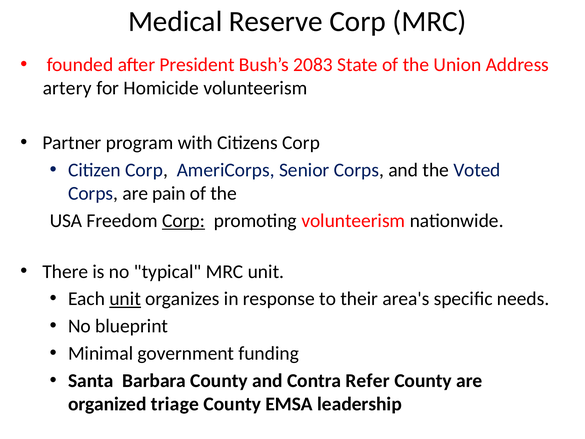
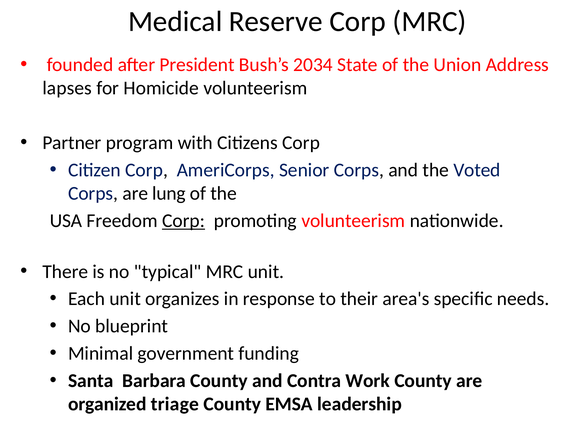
2083: 2083 -> 2034
artery: artery -> lapses
pain: pain -> lung
unit at (125, 299) underline: present -> none
Refer: Refer -> Work
